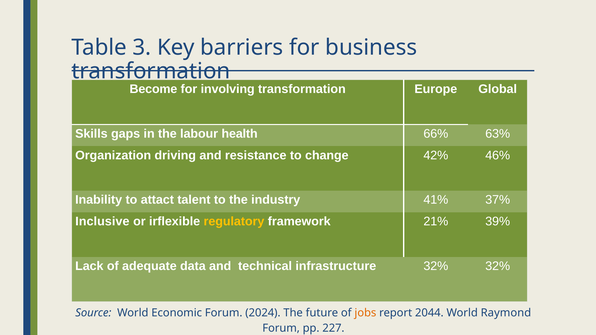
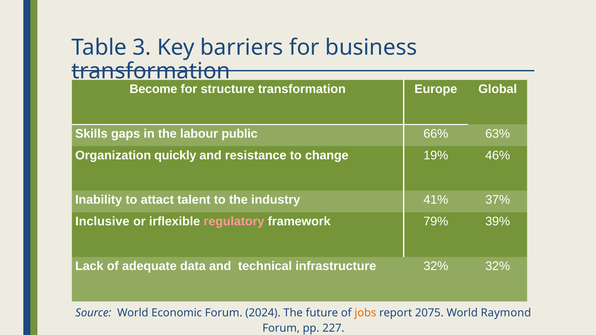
involving: involving -> structure
health: health -> public
driving: driving -> quickly
42%: 42% -> 19%
regulatory colour: yellow -> pink
21%: 21% -> 79%
2044: 2044 -> 2075
